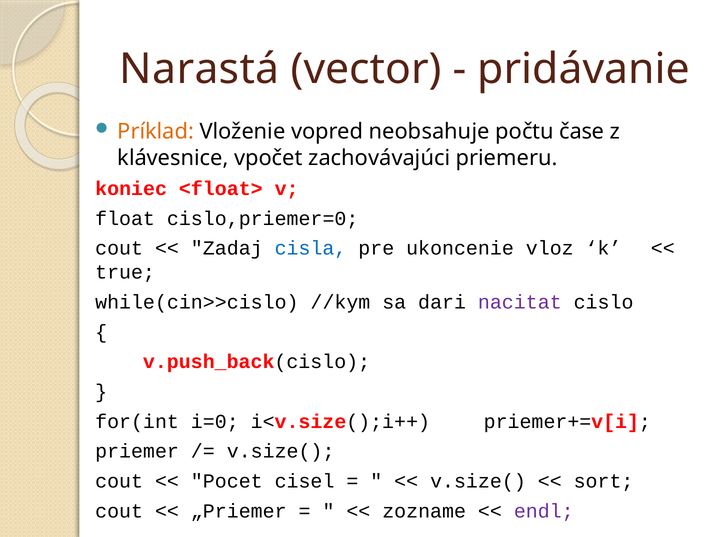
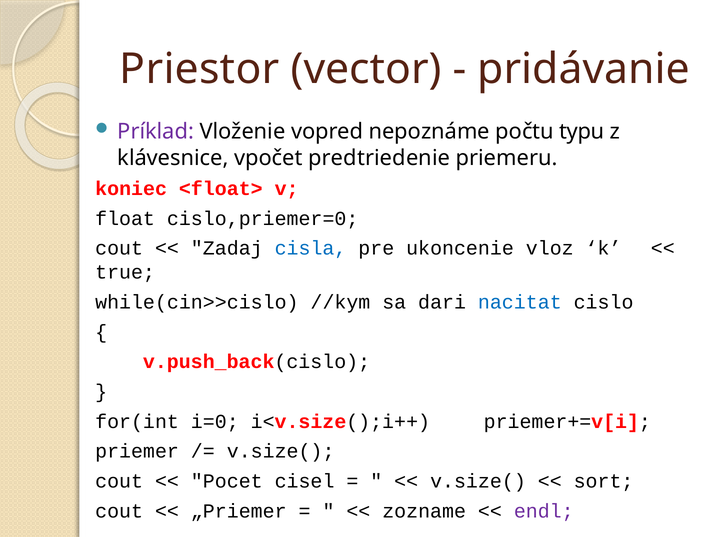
Narastá: Narastá -> Priestor
Príklad colour: orange -> purple
neobsahuje: neobsahuje -> nepoznáme
čase: čase -> typu
zachovávajúci: zachovávajúci -> predtriedenie
nacitat colour: purple -> blue
